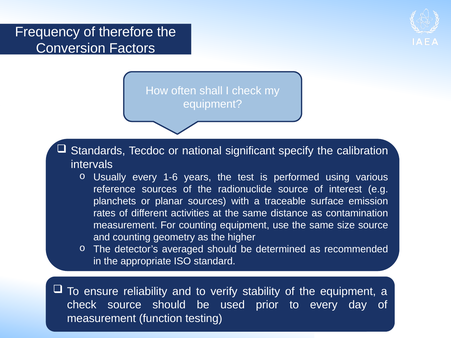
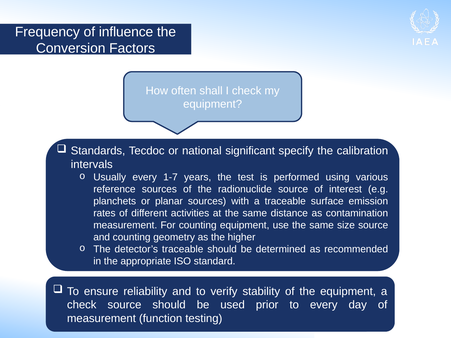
therefore: therefore -> influence
1-6: 1-6 -> 1-7
detector’s averaged: averaged -> traceable
